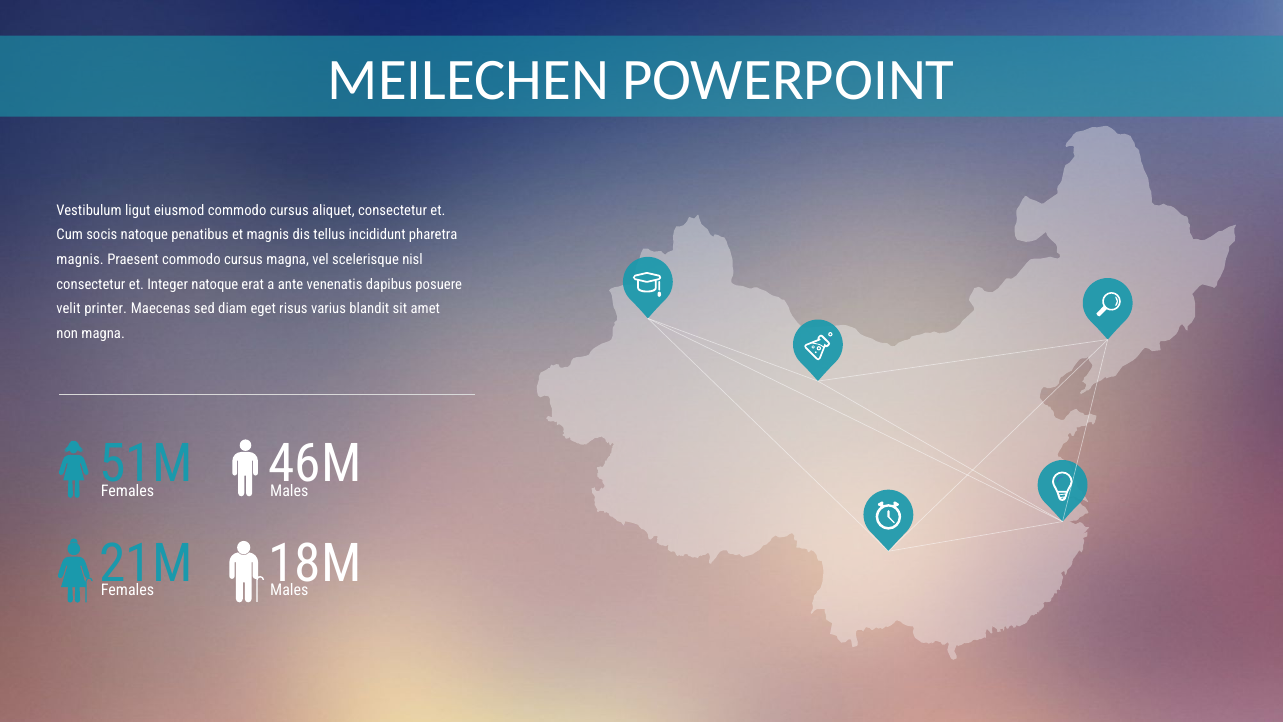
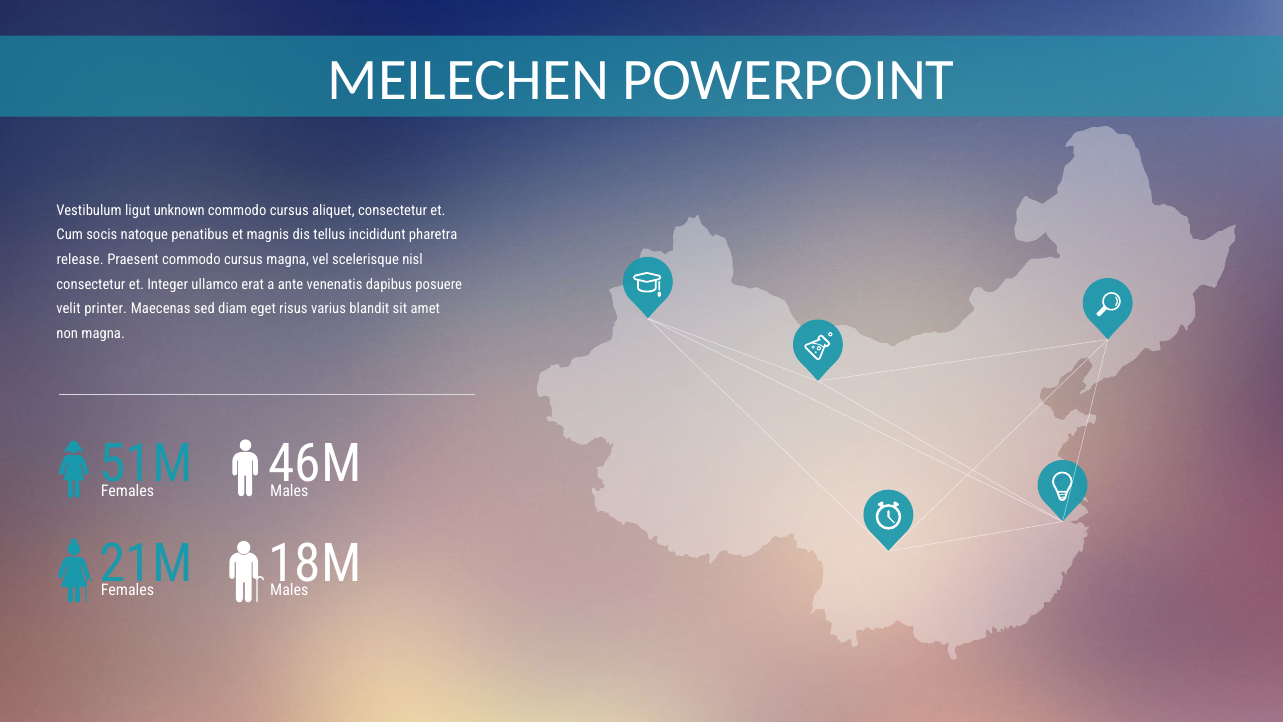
eiusmod: eiusmod -> unknown
magnis at (80, 260): magnis -> release
Integer natoque: natoque -> ullamco
